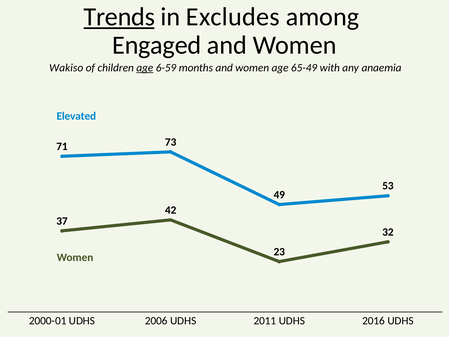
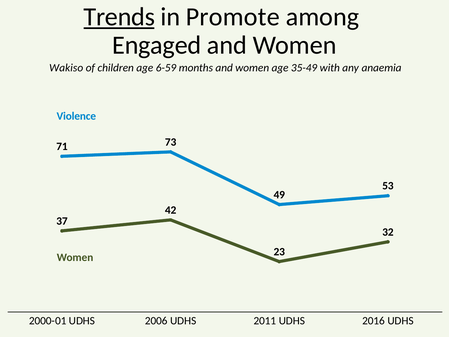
Excludes: Excludes -> Promote
age at (145, 68) underline: present -> none
65-49: 65-49 -> 35-49
Elevated: Elevated -> Violence
